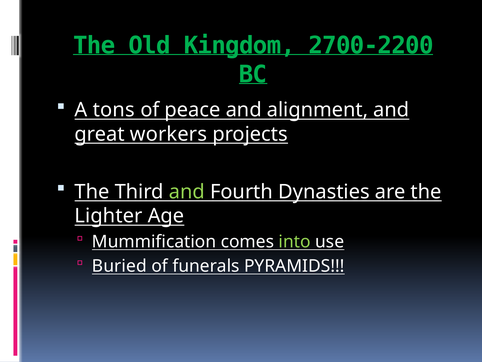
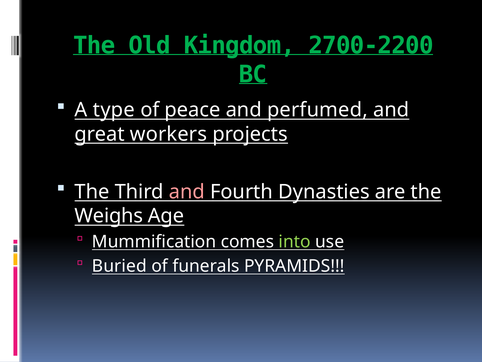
tons: tons -> type
alignment: alignment -> perfumed
and at (187, 192) colour: light green -> pink
Lighter: Lighter -> Weighs
